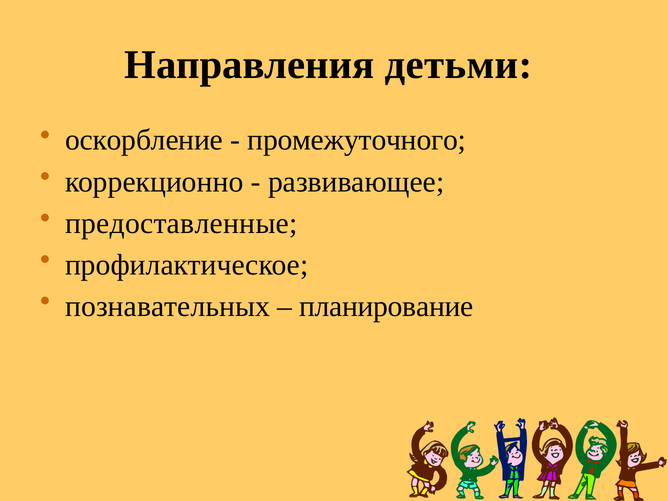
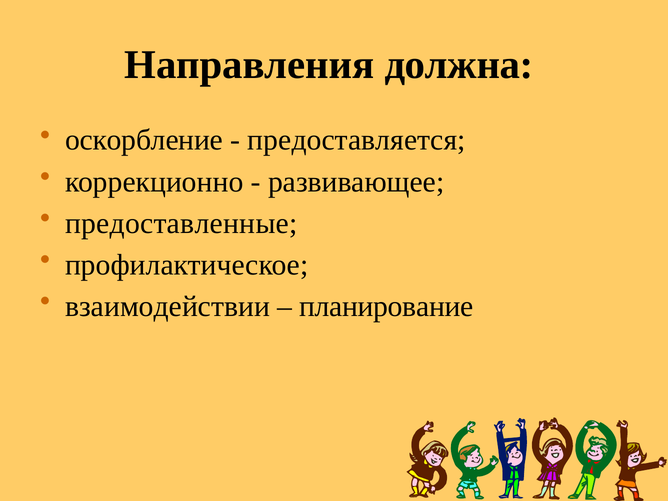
детьми: детьми -> должна
промежуточного: промежуточного -> предоставляется
познавательных: познавательных -> взаимодействии
